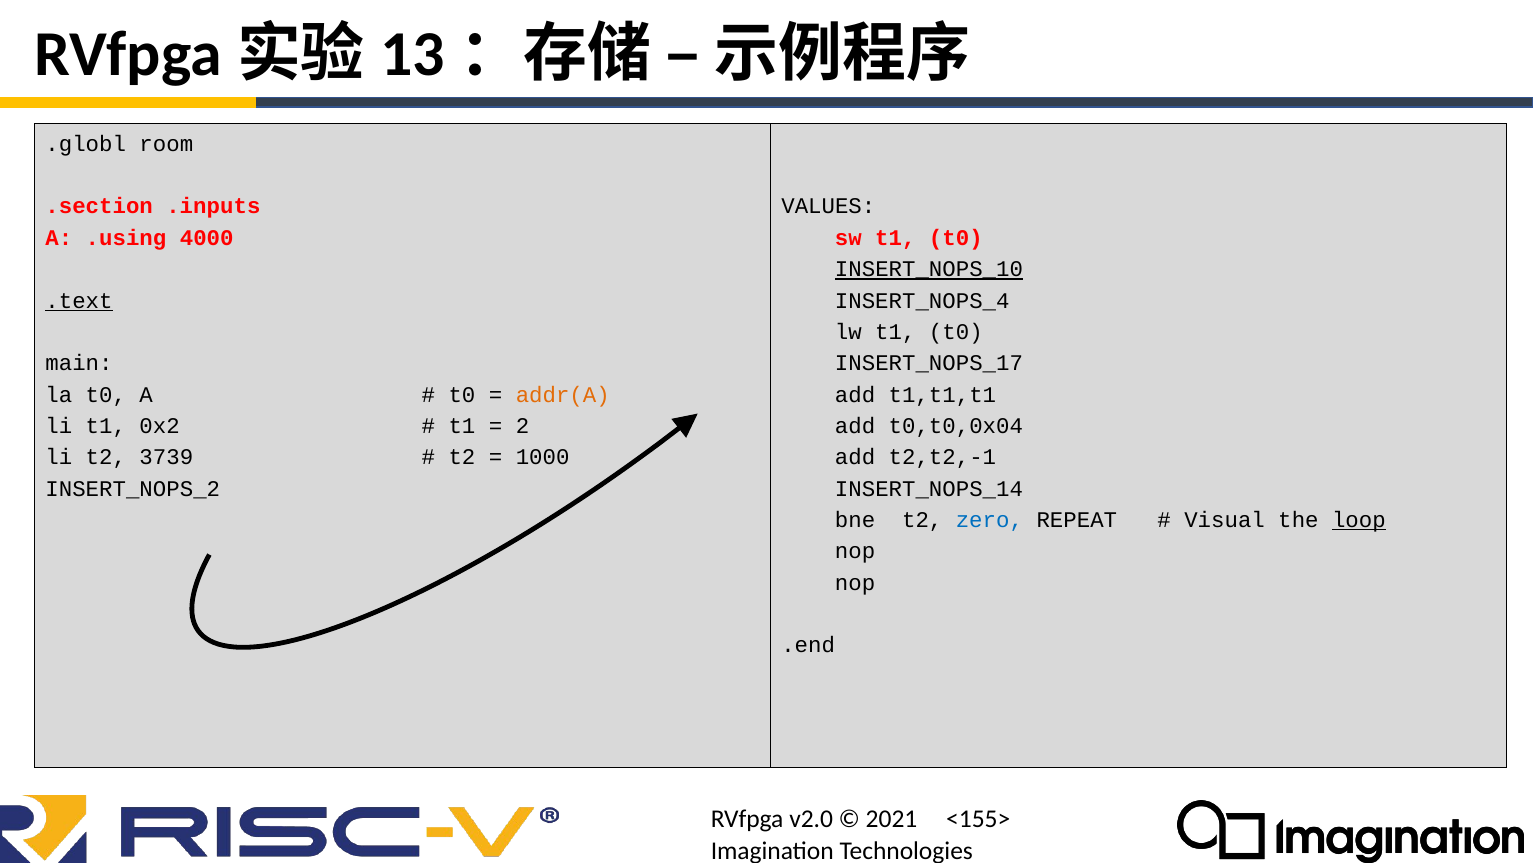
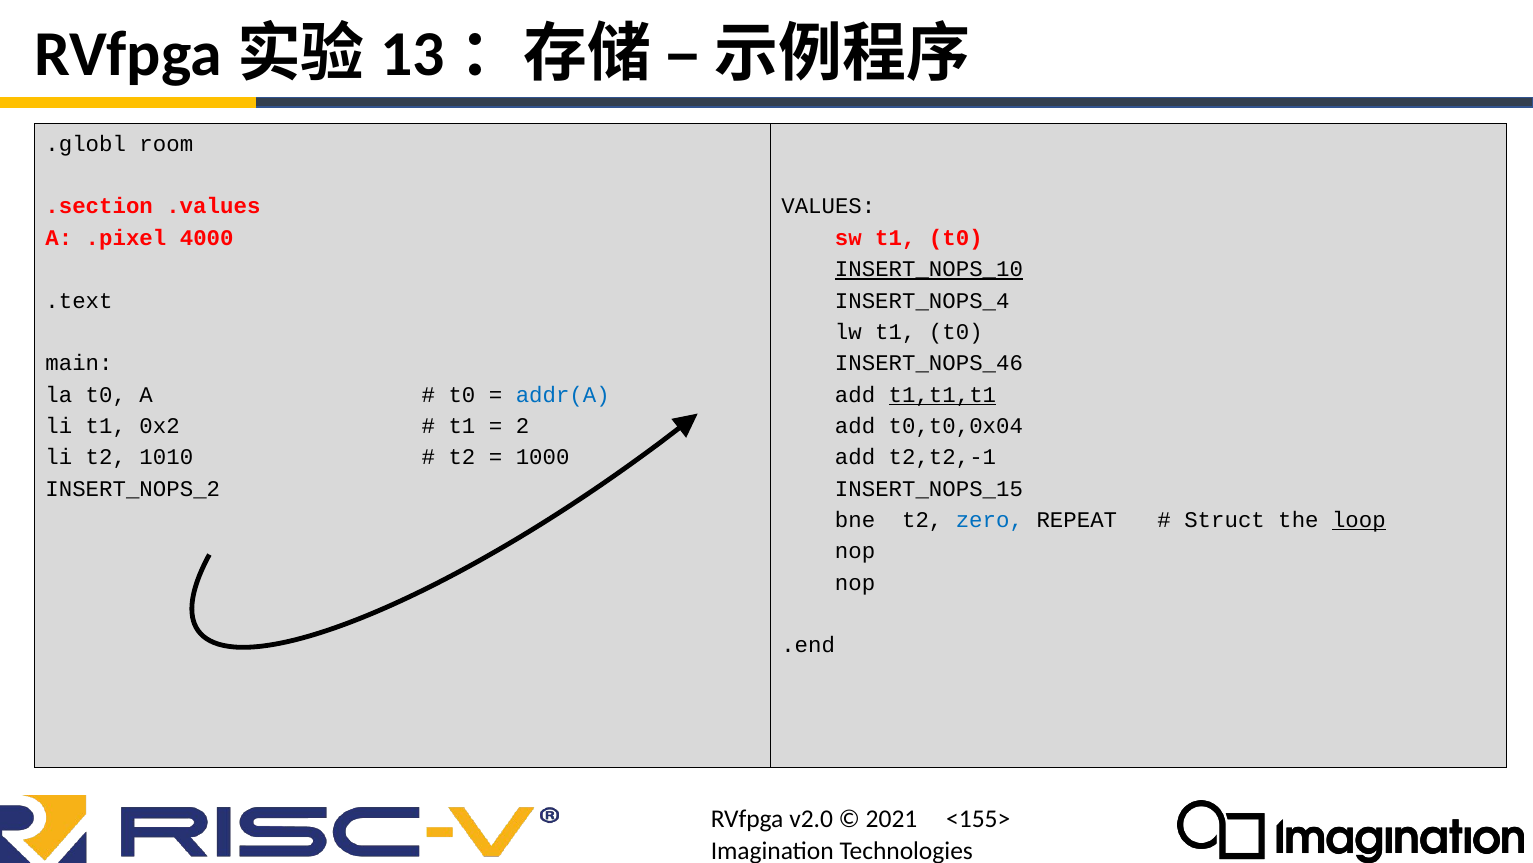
.inputs: .inputs -> .values
.using: .using -> .pixel
.text underline: present -> none
INSERT_NOPS_17: INSERT_NOPS_17 -> INSERT_NOPS_46
addr(A colour: orange -> blue
t1,t1,t1 underline: none -> present
3739: 3739 -> 1010
INSERT_NOPS_14: INSERT_NOPS_14 -> INSERT_NOPS_15
Visual: Visual -> Struct
